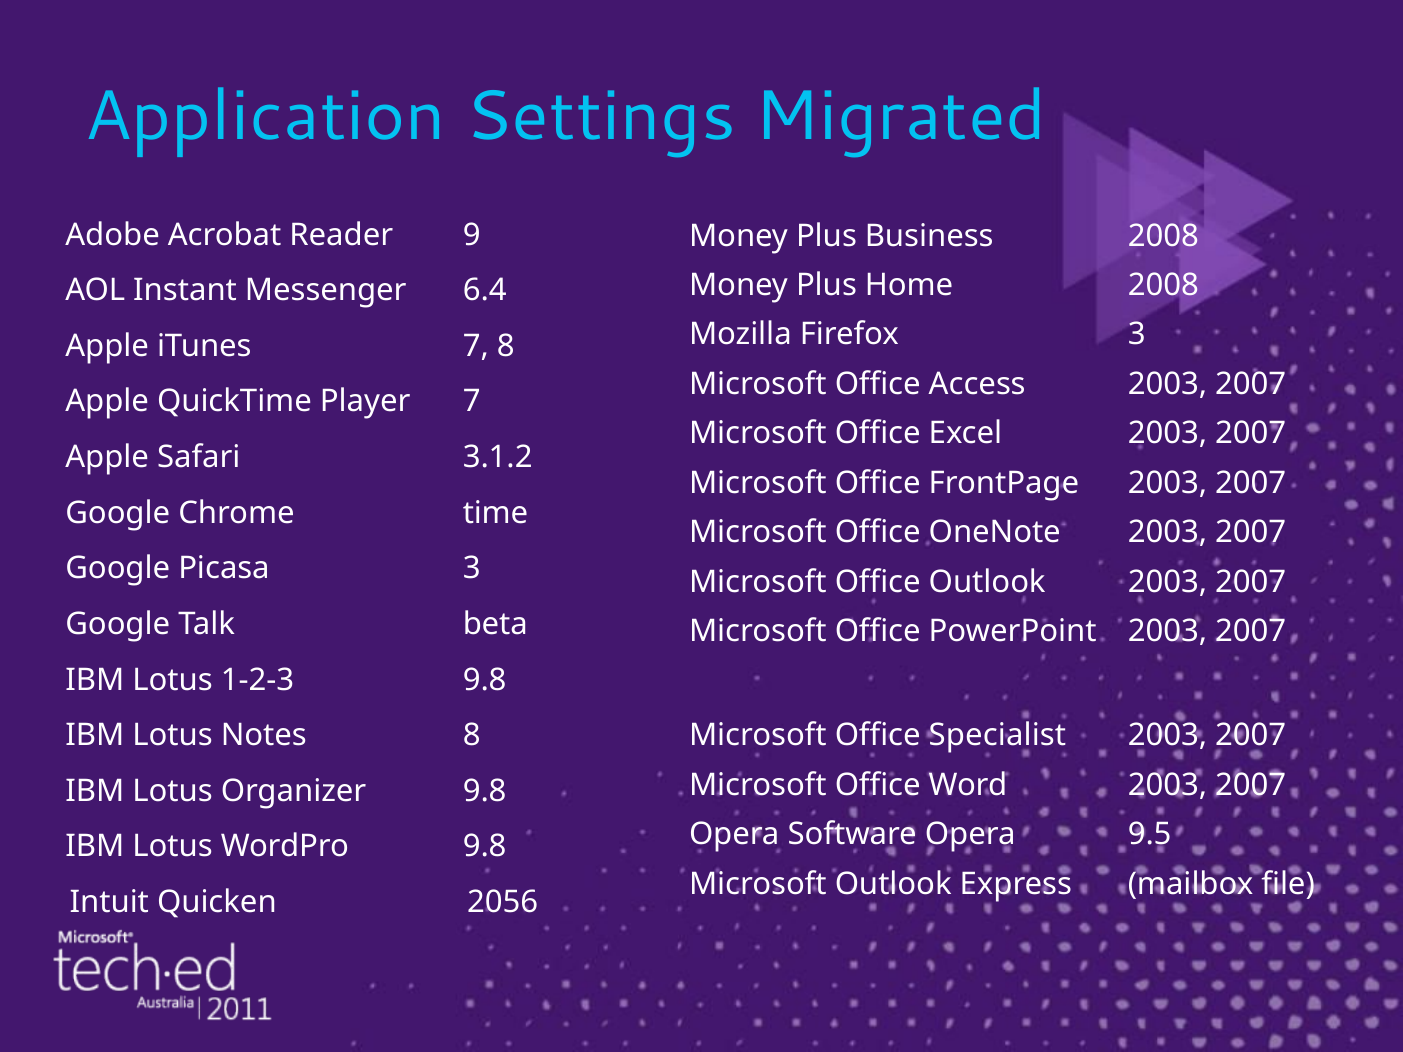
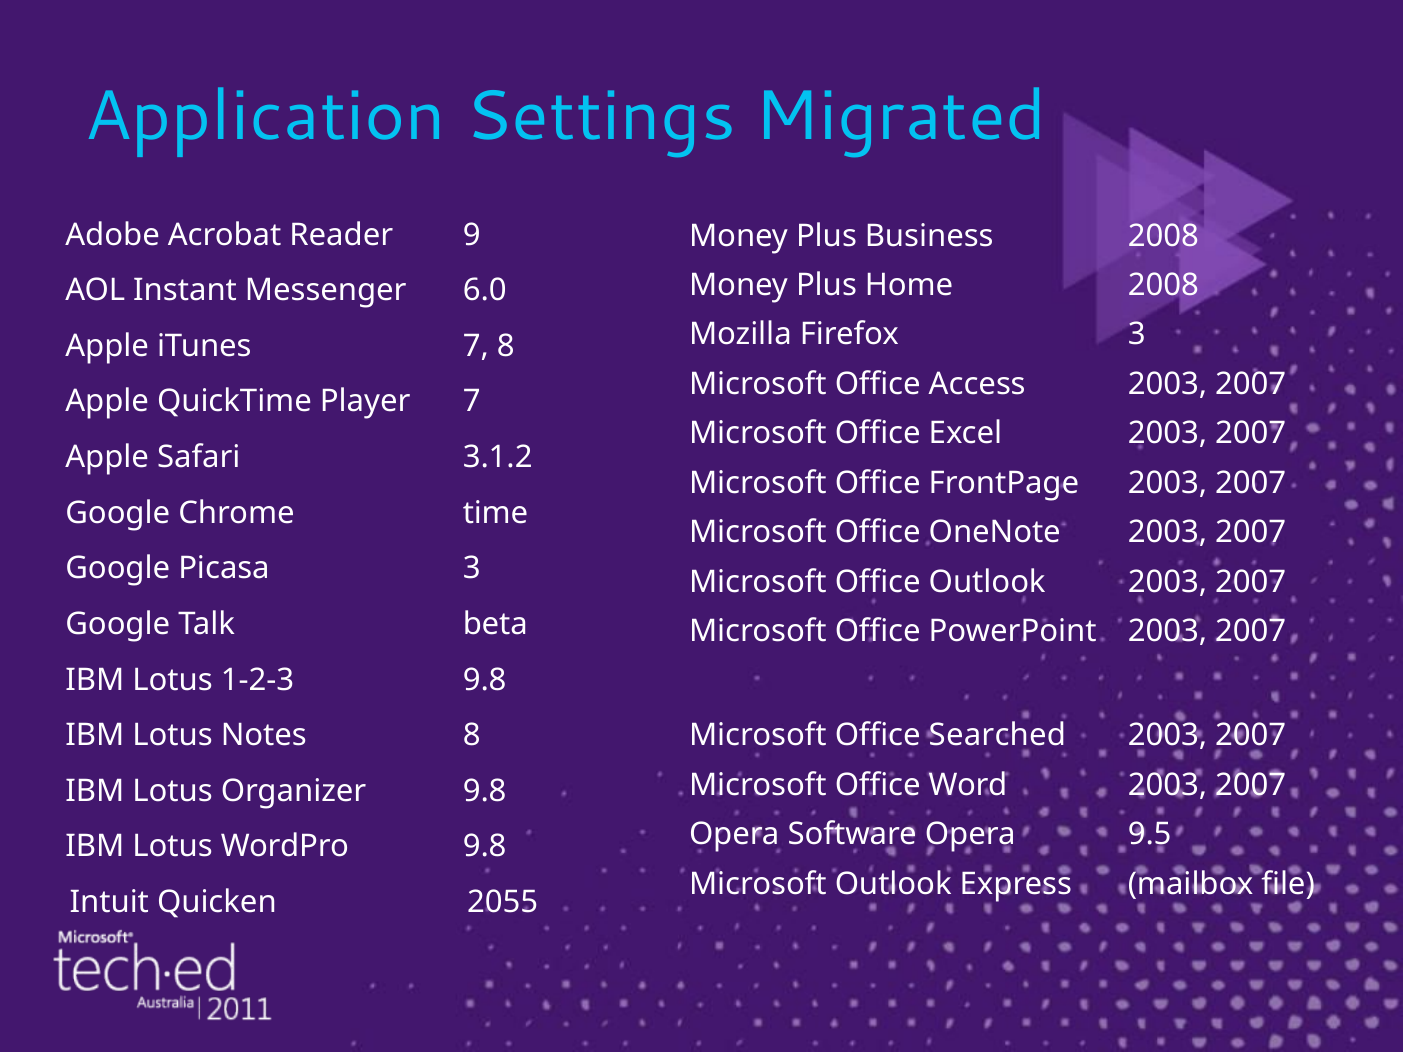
6.4: 6.4 -> 6.0
Specialist: Specialist -> Searched
2056: 2056 -> 2055
